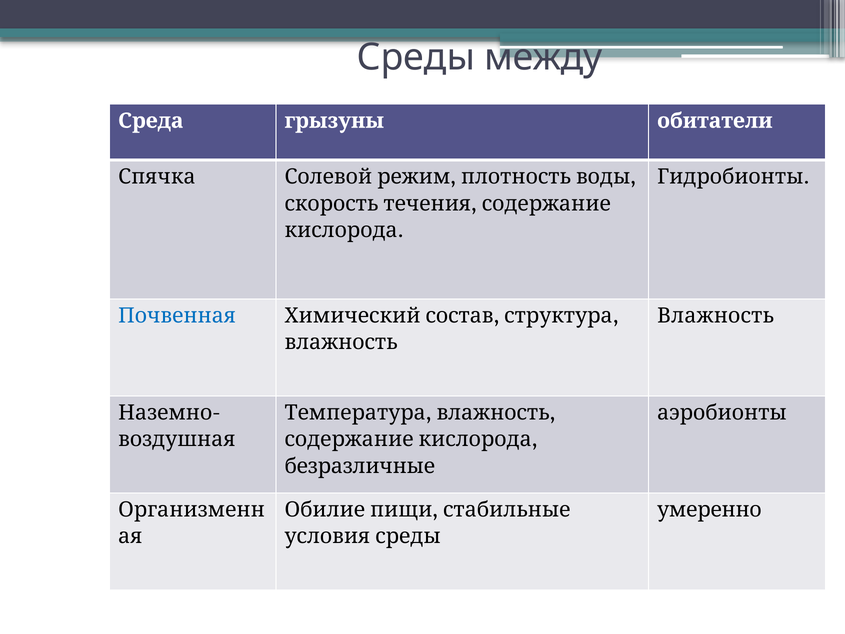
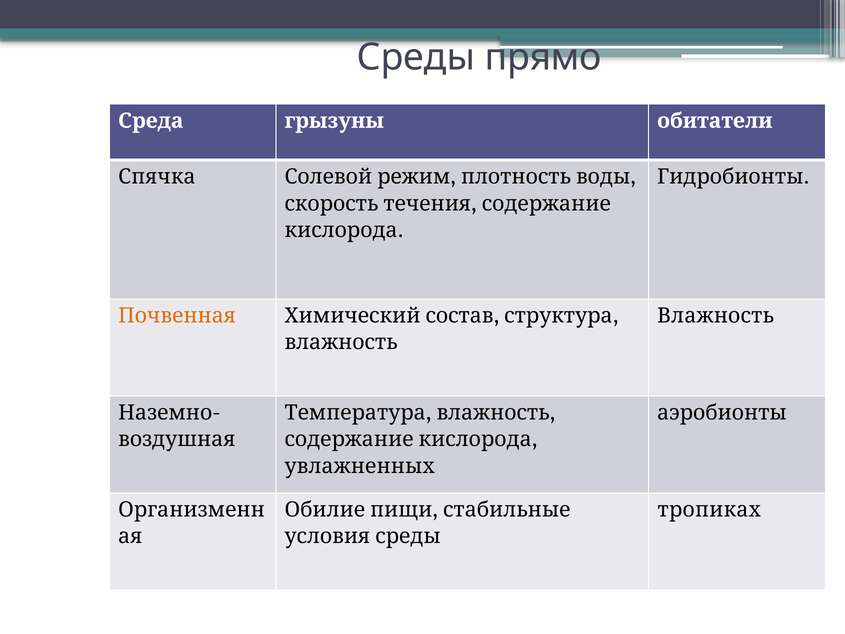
между: между -> прямо
Почвенная colour: blue -> orange
безразличные: безразличные -> увлажненных
умеренно: умеренно -> тропиках
